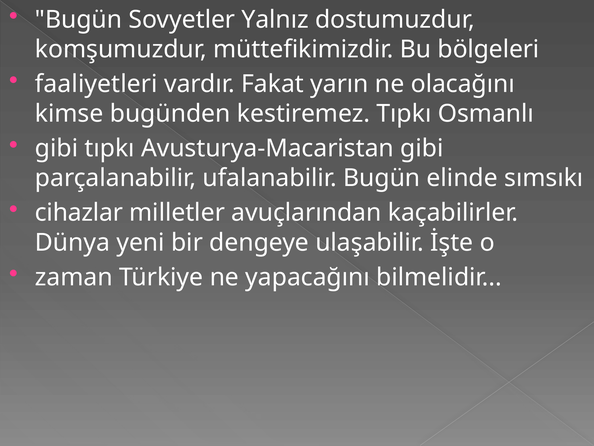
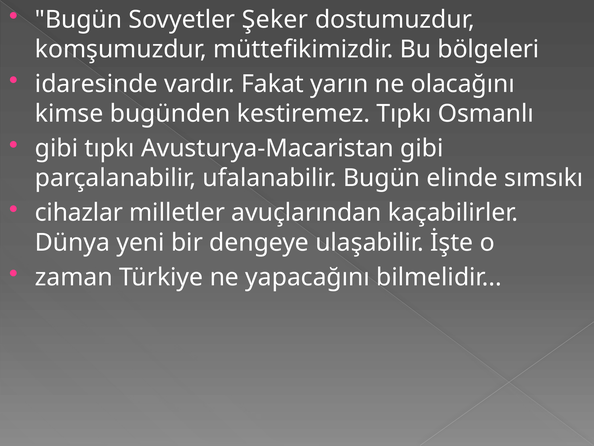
Yalnız: Yalnız -> Şeker
faaliyetleri: faaliyetleri -> idaresinde
